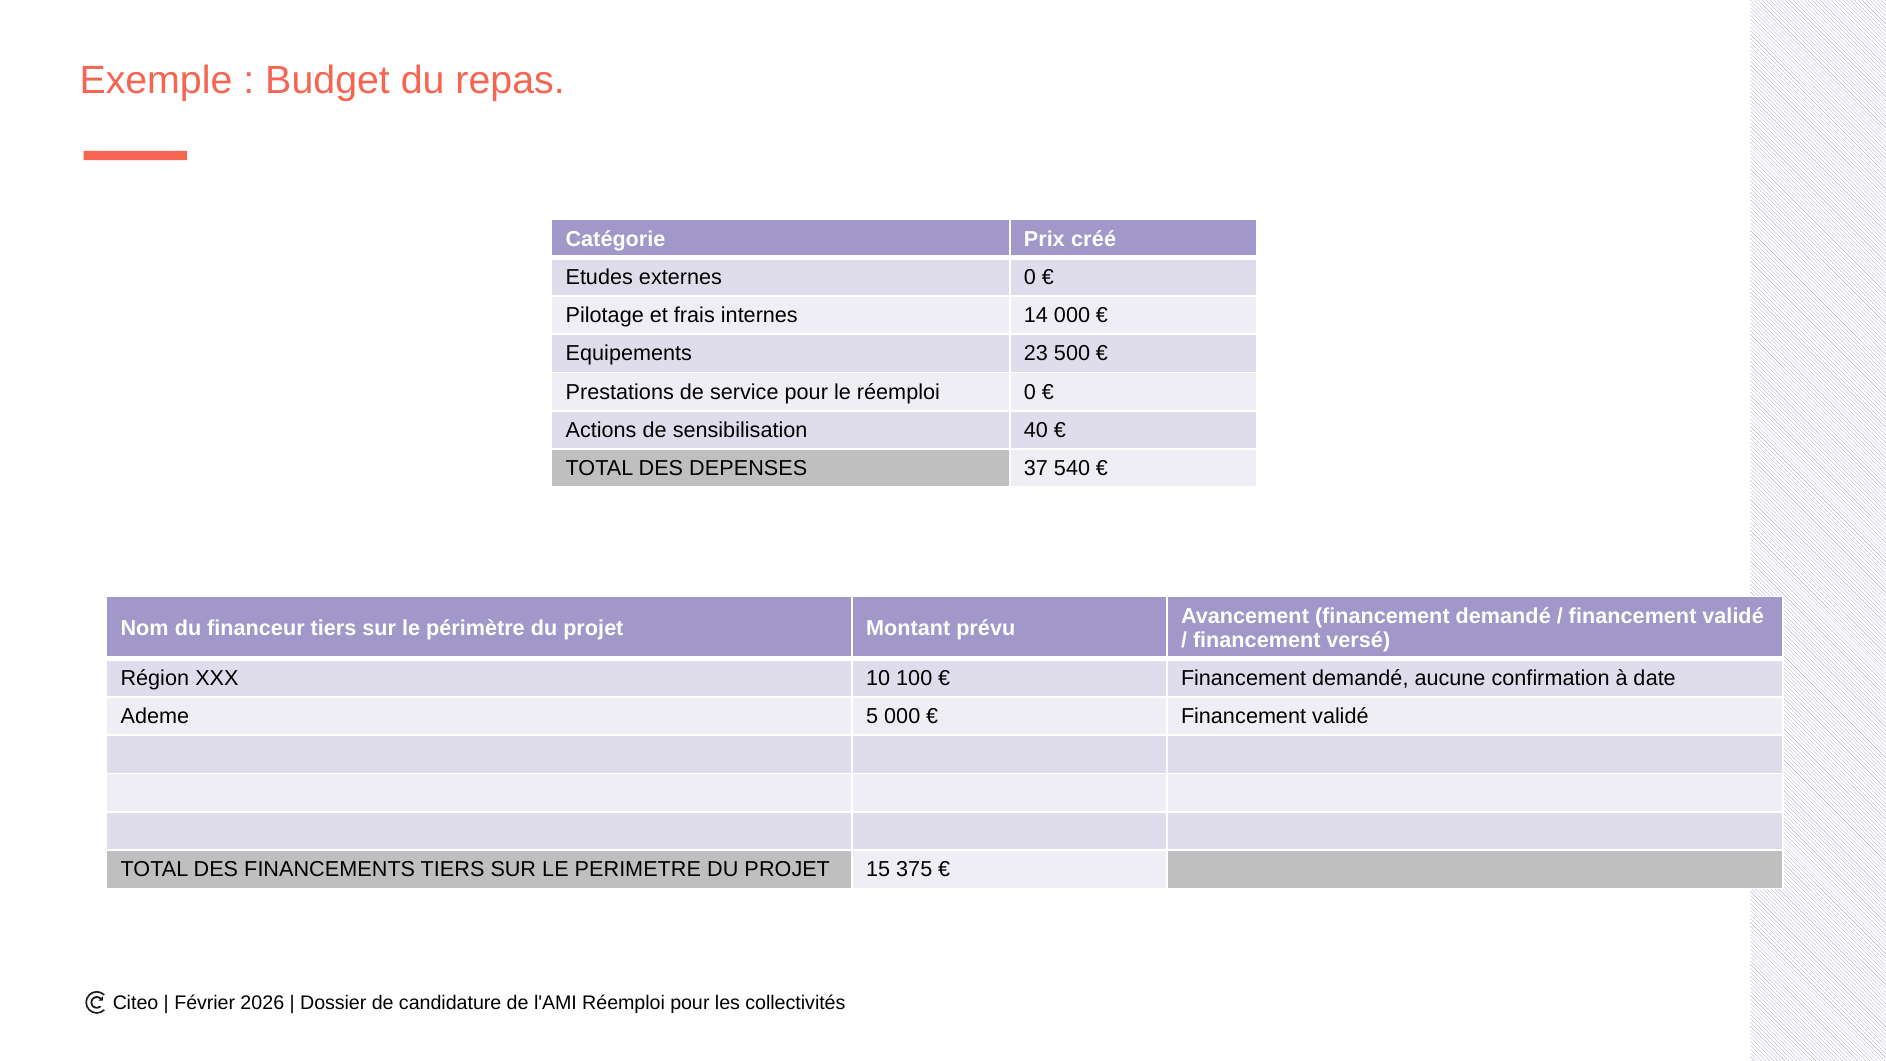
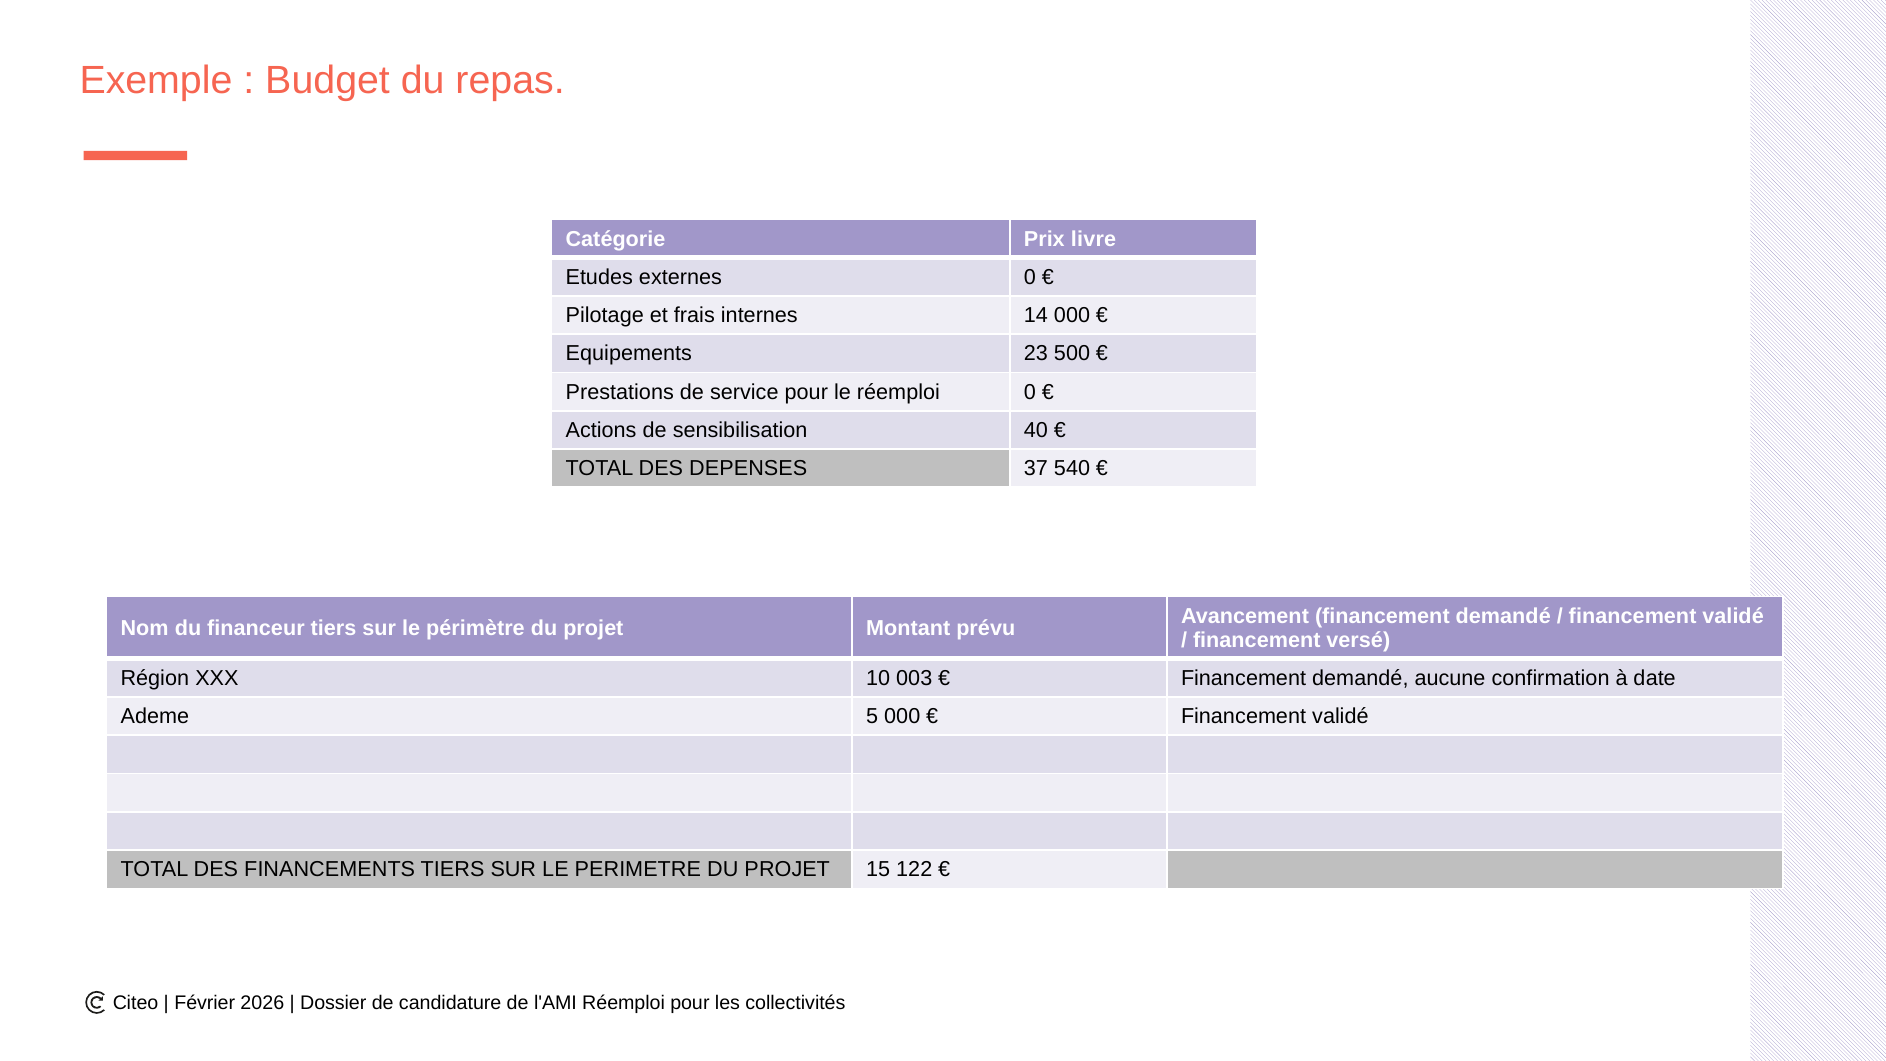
créé: créé -> livre
100: 100 -> 003
375: 375 -> 122
